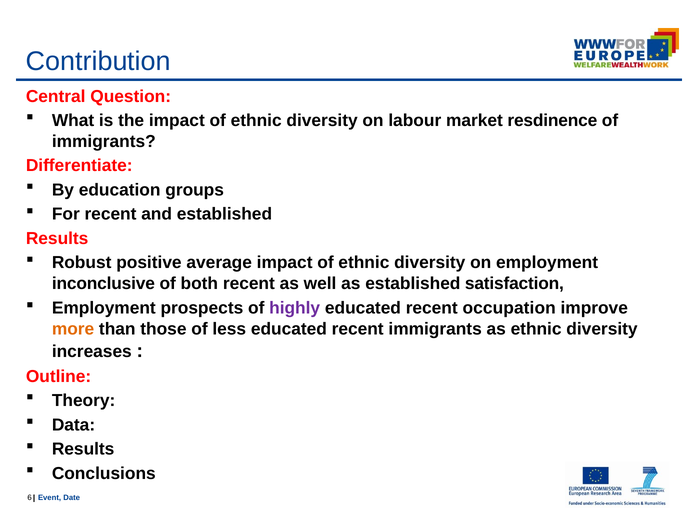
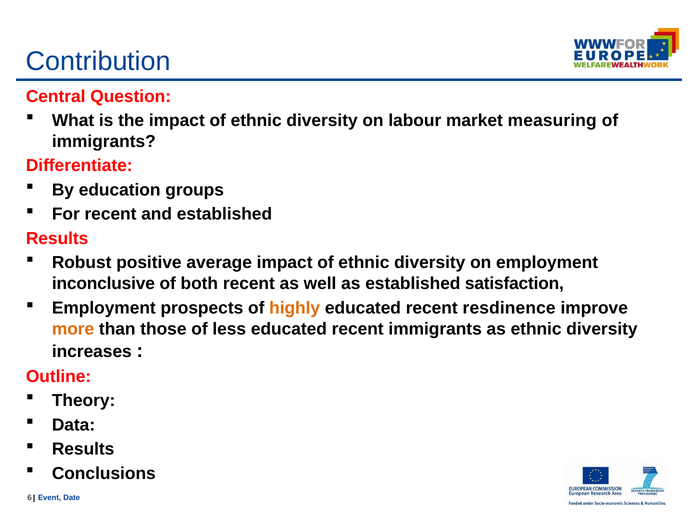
resdinence: resdinence -> measuring
highly colour: purple -> orange
occupation: occupation -> resdinence
